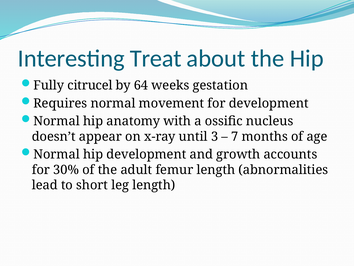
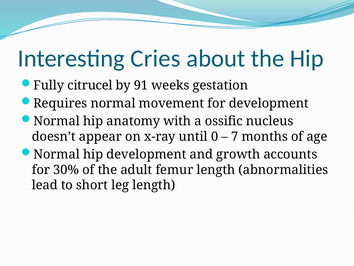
Treat: Treat -> Cries
64: 64 -> 91
3: 3 -> 0
